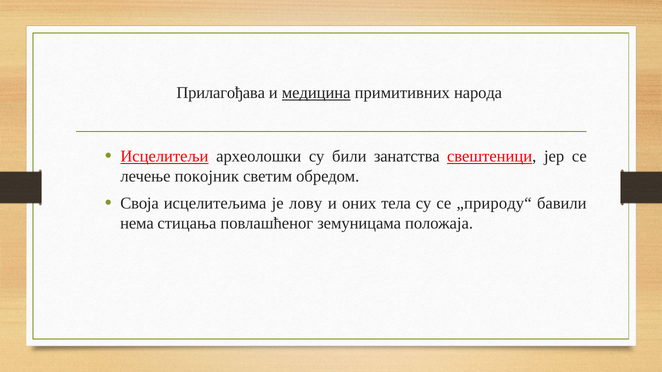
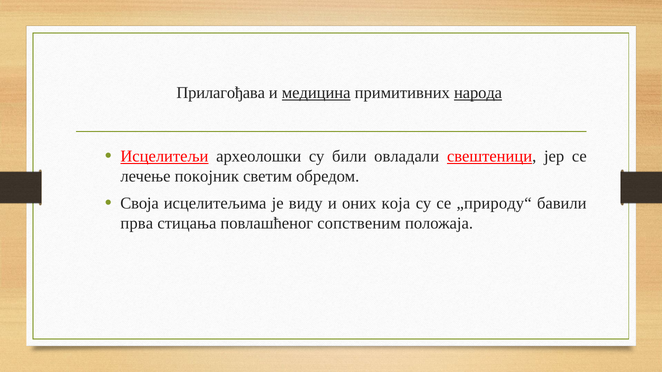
народа underline: none -> present
занатства: занатства -> овладали
лову: лову -> виду
тела: тела -> која
нема: нема -> прва
земуницама: земуницама -> сопственим
